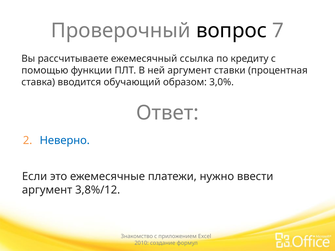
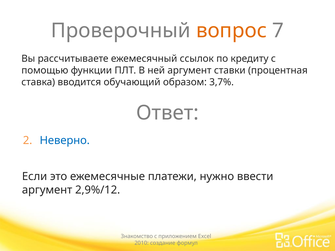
вопрос colour: black -> orange
ссылка: ссылка -> ссылок
3,0%: 3,0% -> 3,7%
3,8%/12: 3,8%/12 -> 2,9%/12
